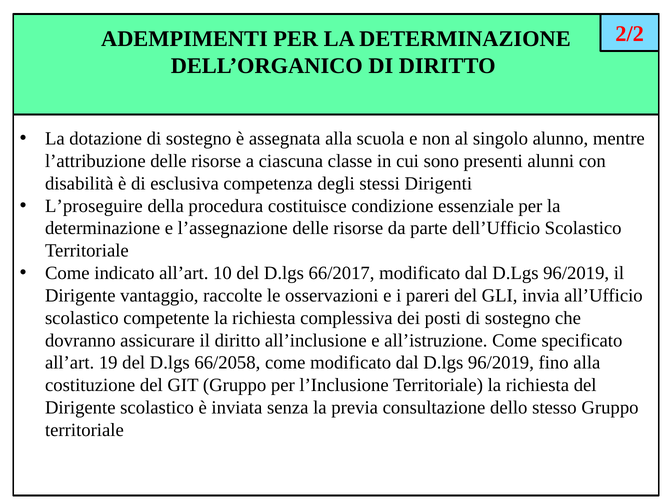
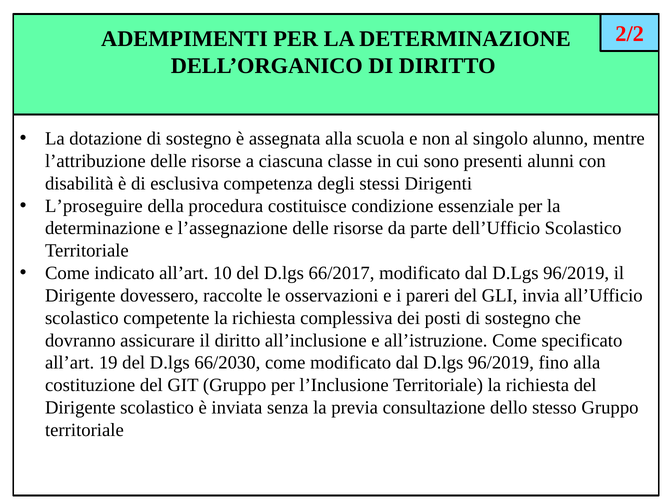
vantaggio: vantaggio -> dovessero
66/2058: 66/2058 -> 66/2030
